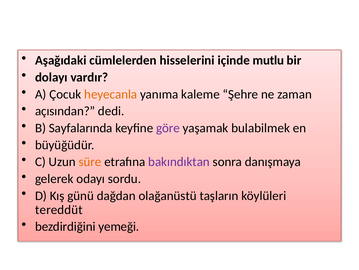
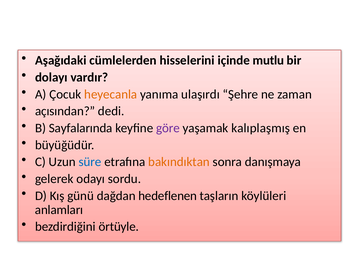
kaleme: kaleme -> ulaşırdı
bulabilmek: bulabilmek -> kalıplaşmış
süre colour: orange -> blue
bakındıktan colour: purple -> orange
olağanüstü: olağanüstü -> hedeflenen
tereddüt: tereddüt -> anlamları
yemeği: yemeği -> örtüyle
